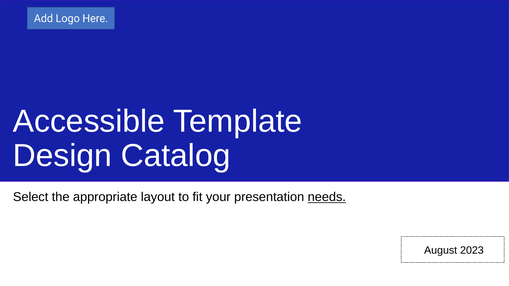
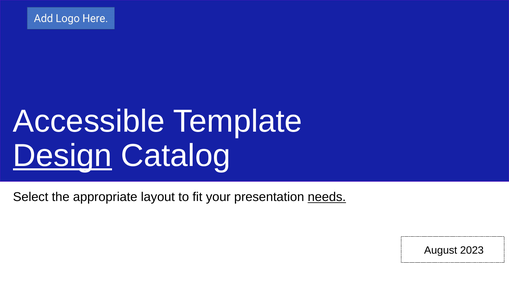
Design underline: none -> present
